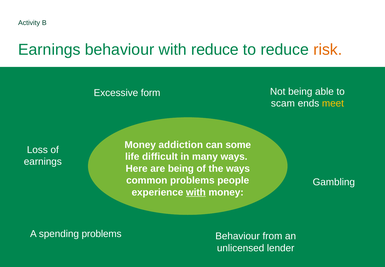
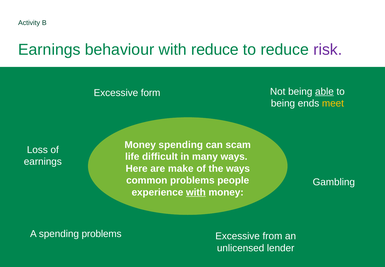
risk colour: orange -> purple
able underline: none -> present
scam at (283, 103): scam -> being
Money addiction: addiction -> spending
some: some -> scam
are being: being -> make
Behaviour at (238, 236): Behaviour -> Excessive
